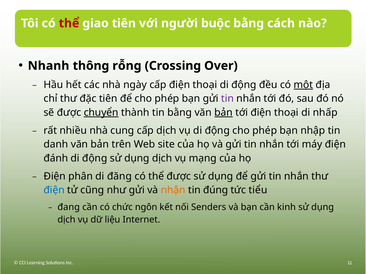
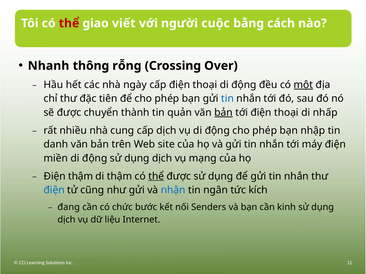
giao tiên: tiên -> viết
buộc: buộc -> cuộc
tin at (228, 99) colour: purple -> blue
chuyển underline: present -> none
tin bằng: bằng -> quản
đánh: đánh -> miền
Điện phân: phân -> thậm
di đăng: đăng -> thậm
thể at (156, 176) underline: none -> present
nhận colour: orange -> blue
đúng: đúng -> ngân
tiểu: tiểu -> kích
ngôn: ngôn -> bước
